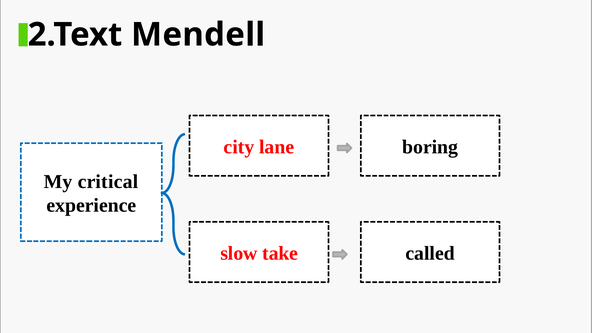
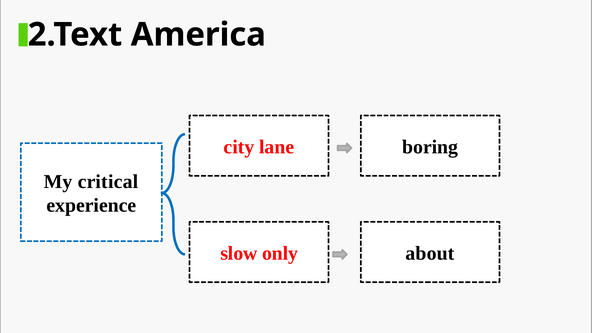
Mendell: Mendell -> America
take: take -> only
called: called -> about
